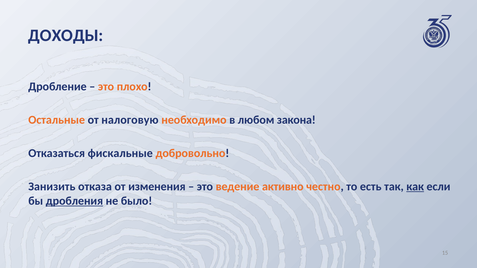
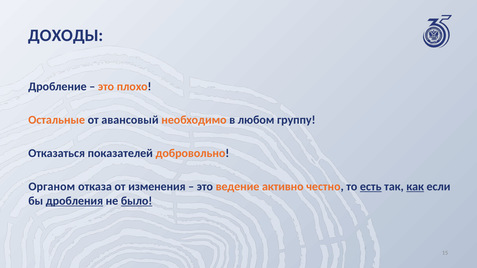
налоговую: налоговую -> авансовый
закона: закона -> группу
фискальные: фискальные -> показателей
Занизить: Занизить -> Органом
есть underline: none -> present
было underline: none -> present
